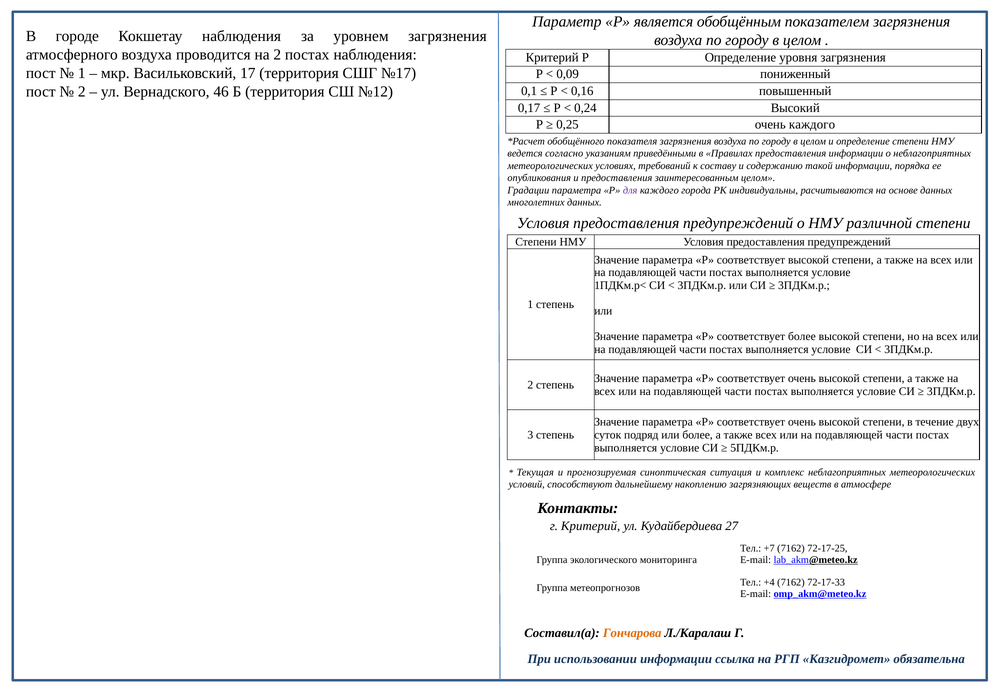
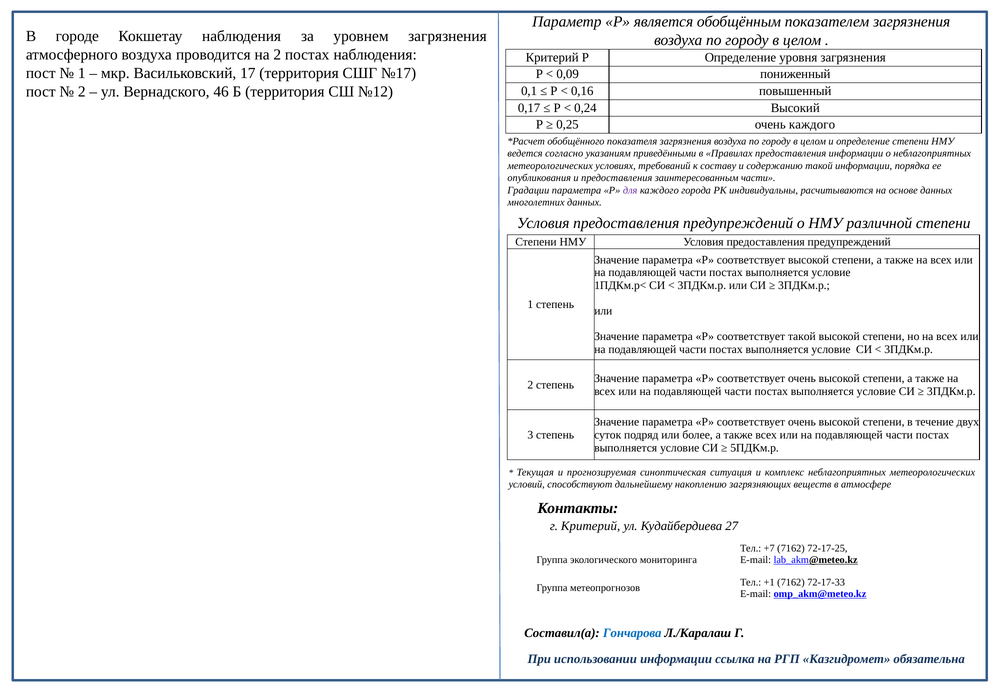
заинтересованным целом: целом -> части
соответствует более: более -> такой
+4: +4 -> +1
Гончарова colour: orange -> blue
